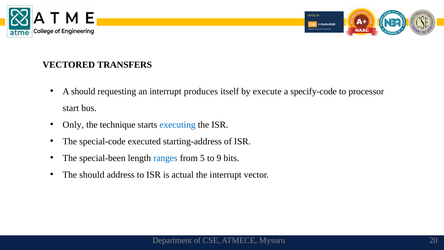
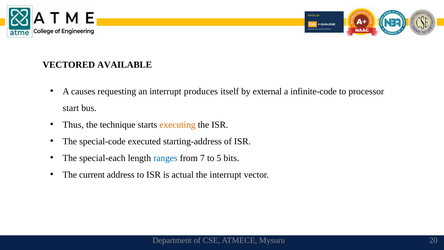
TRANSFERS: TRANSFERS -> AVAILABLE
A should: should -> causes
execute: execute -> external
specify-code: specify-code -> infinite-code
Only: Only -> Thus
executing colour: blue -> orange
special-been: special-been -> special-each
5: 5 -> 7
9: 9 -> 5
The should: should -> current
